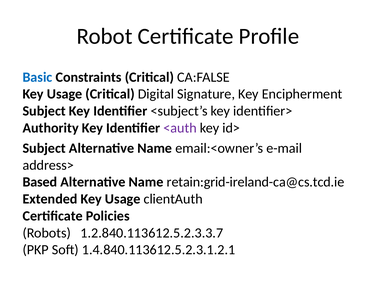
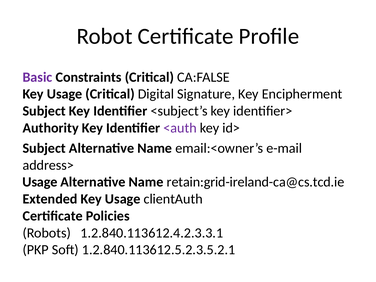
Basic colour: blue -> purple
Based at (40, 182): Based -> Usage
1.2.840.113612.5.2.3.3.7: 1.2.840.113612.5.2.3.3.7 -> 1.2.840.113612.4.2.3.3.1
1.4.840.113612.5.2.3.1.2.1: 1.4.840.113612.5.2.3.1.2.1 -> 1.2.840.113612.5.2.3.5.2.1
